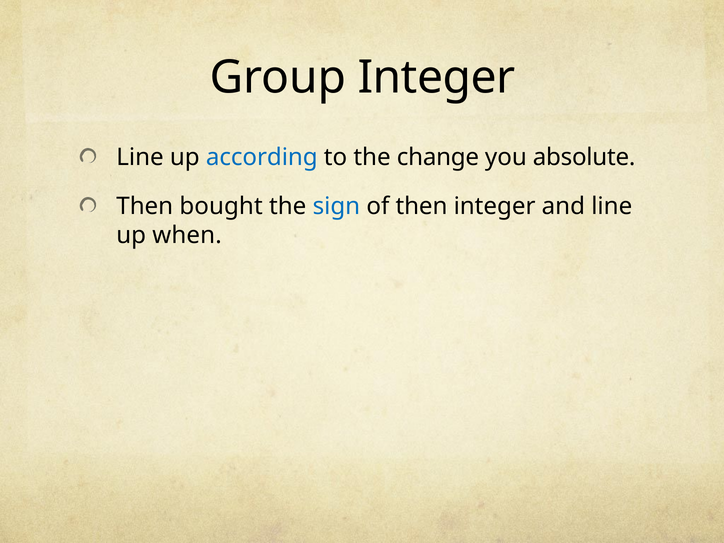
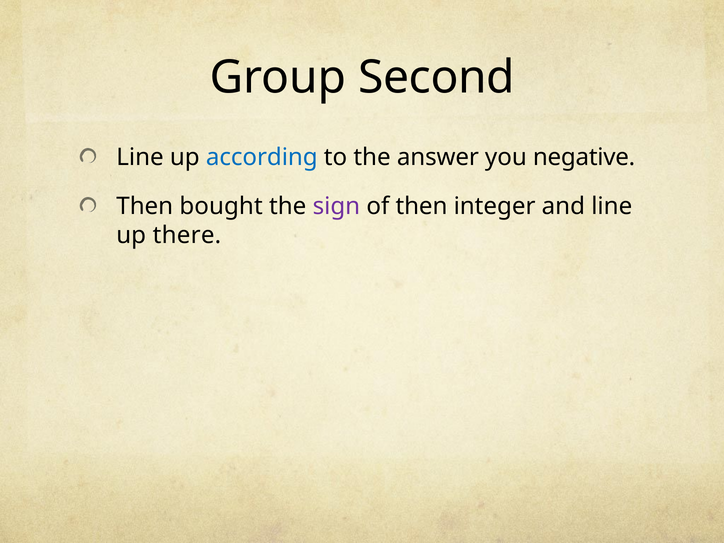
Group Integer: Integer -> Second
change: change -> answer
absolute: absolute -> negative
sign colour: blue -> purple
when: when -> there
